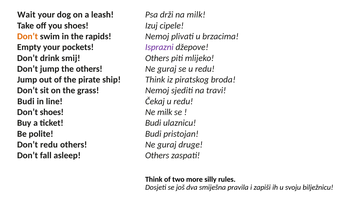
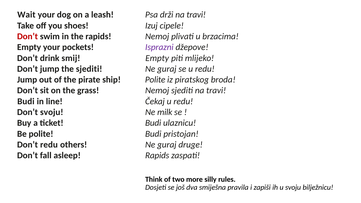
drži na milk: milk -> travi
Don’t at (28, 36) colour: orange -> red
Others at (157, 58): Others -> Empty
the others: others -> sjediti
Think at (155, 80): Think -> Polite
Don’t shoes: shoes -> svoju
Others at (157, 156): Others -> Rapids
